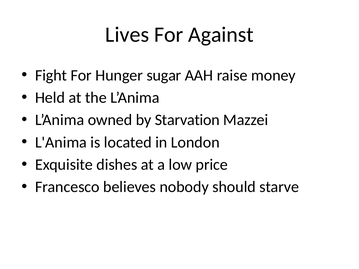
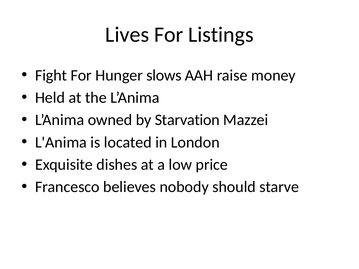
Against: Against -> Listings
sugar: sugar -> slows
